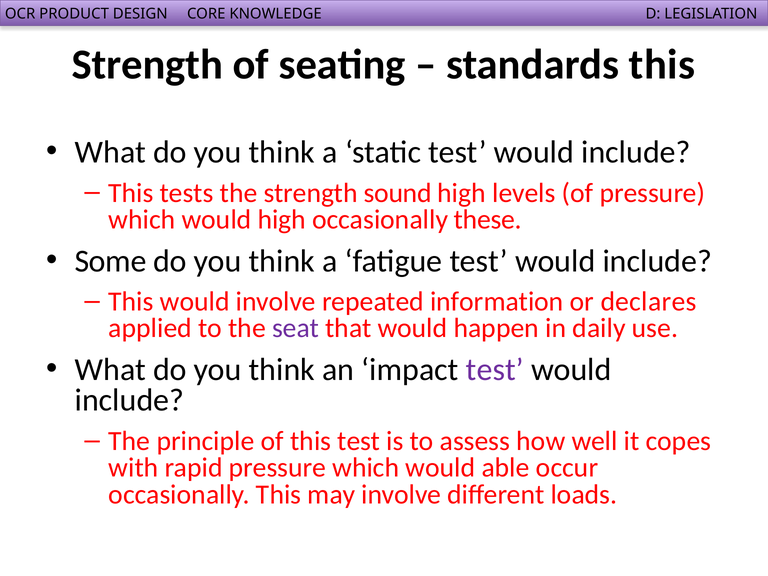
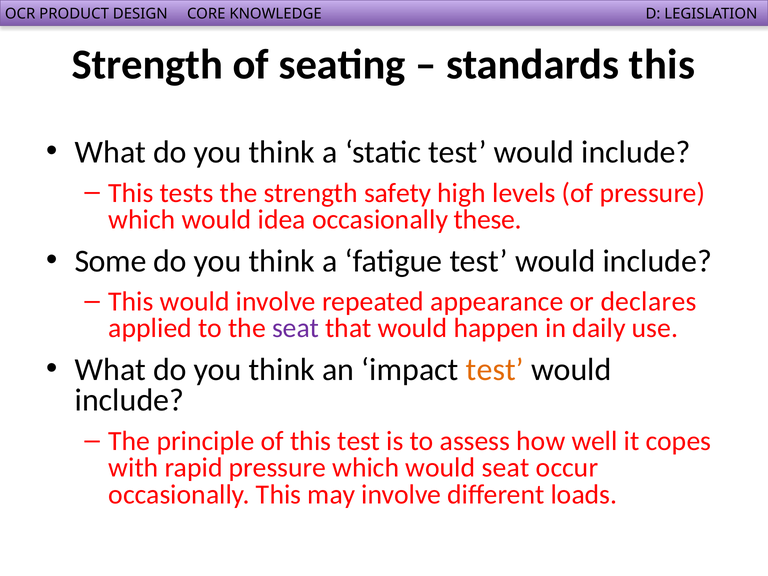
sound: sound -> safety
would high: high -> idea
information: information -> appearance
test at (495, 370) colour: purple -> orange
would able: able -> seat
